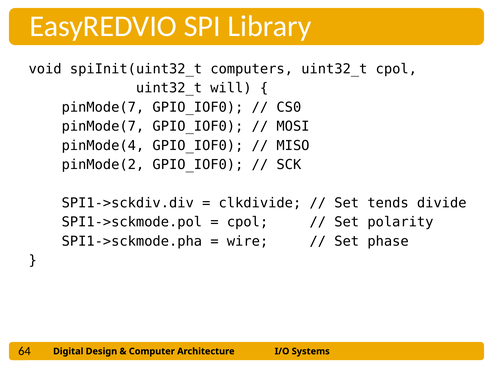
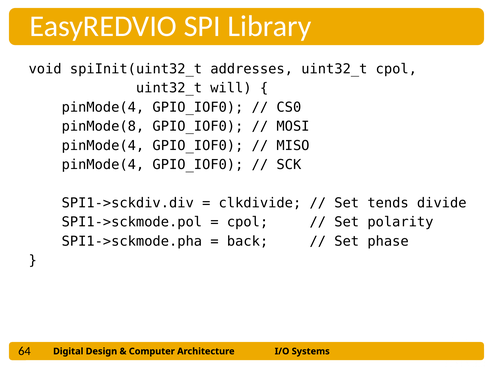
computers: computers -> addresses
pinMode(7 at (103, 107): pinMode(7 -> pinMode(4
pinMode(7 at (103, 127): pinMode(7 -> pinMode(8
pinMode(2 at (103, 165): pinMode(2 -> pinMode(4
wire: wire -> back
